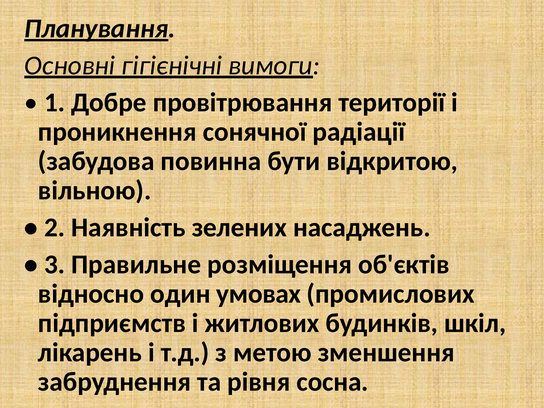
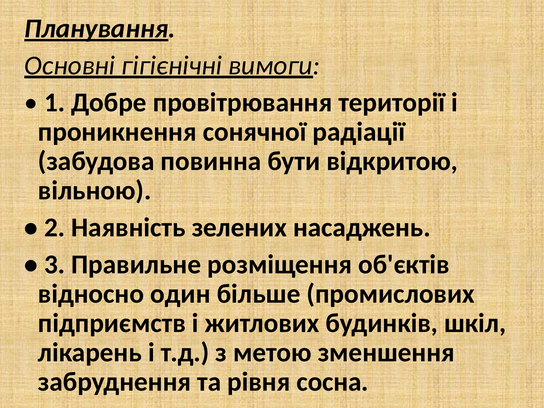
умовах: умовах -> більше
